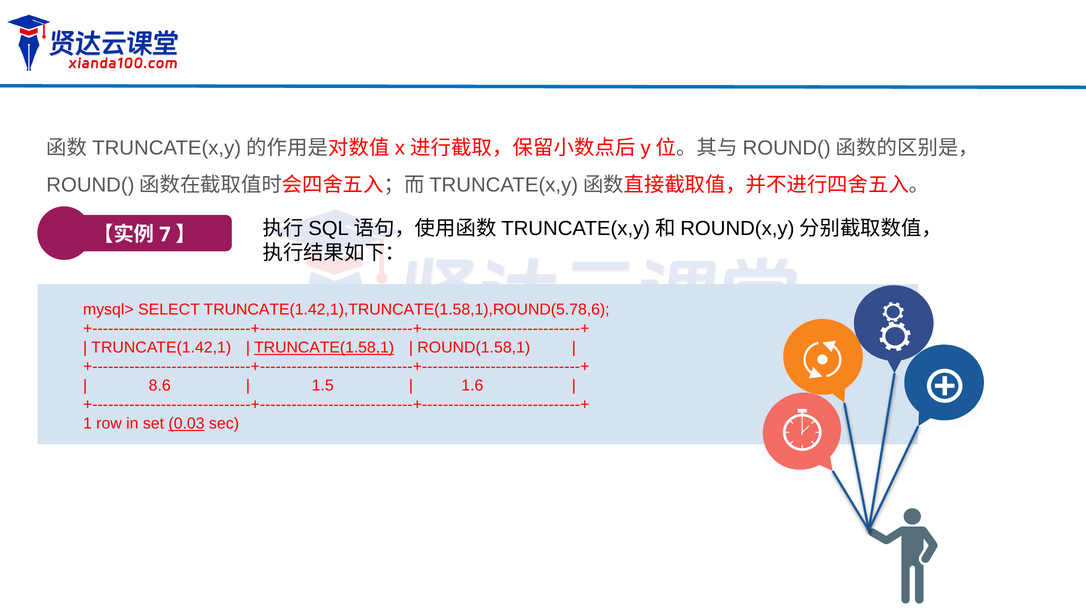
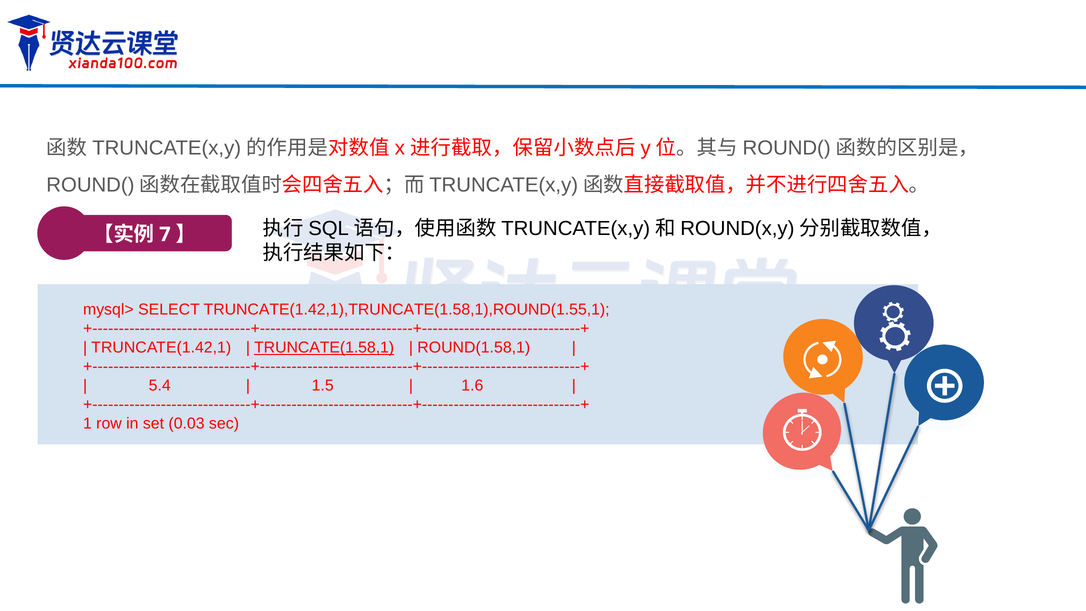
TRUNCATE(1.42,1),TRUNCATE(1.58,1),ROUND(5.78,6: TRUNCATE(1.42,1),TRUNCATE(1.58,1),ROUND(5.78,6 -> TRUNCATE(1.42,1),TRUNCATE(1.58,1),ROUND(1.55,1
8.6: 8.6 -> 5.4
0.03 underline: present -> none
